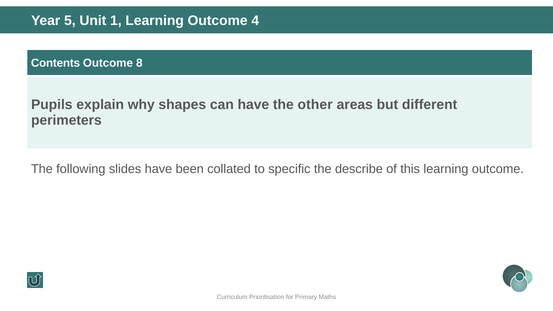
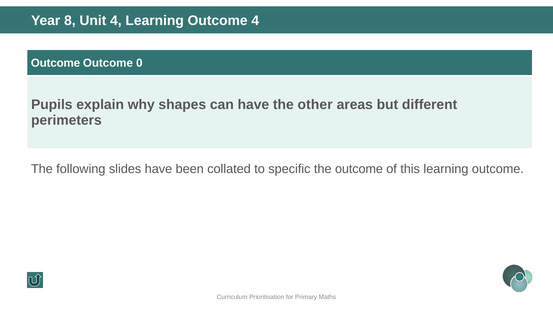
5: 5 -> 8
Unit 1: 1 -> 4
Contents at (55, 63): Contents -> Outcome
8: 8 -> 0
the describe: describe -> outcome
